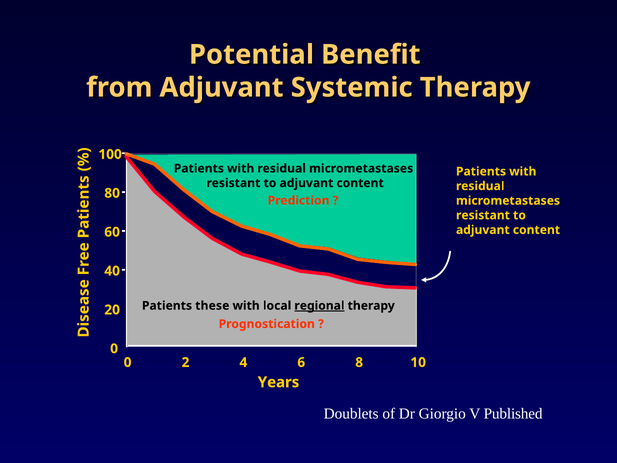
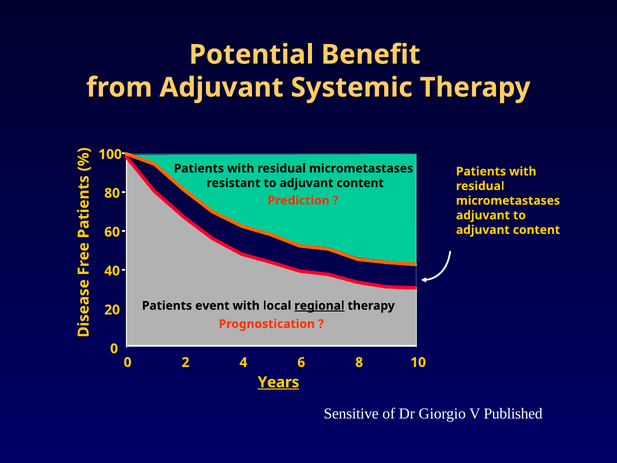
resistant at (483, 215): resistant -> adjuvant
these: these -> event
Years underline: none -> present
Doublets: Doublets -> Sensitive
